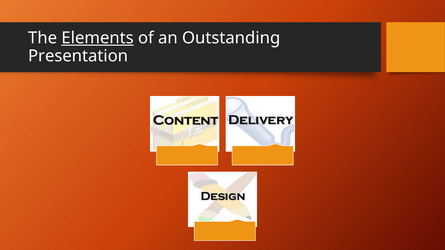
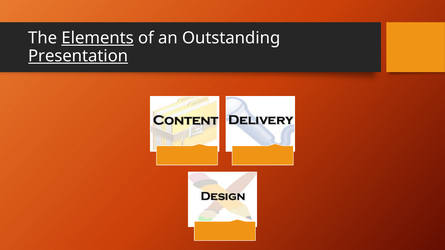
Presentation underline: none -> present
